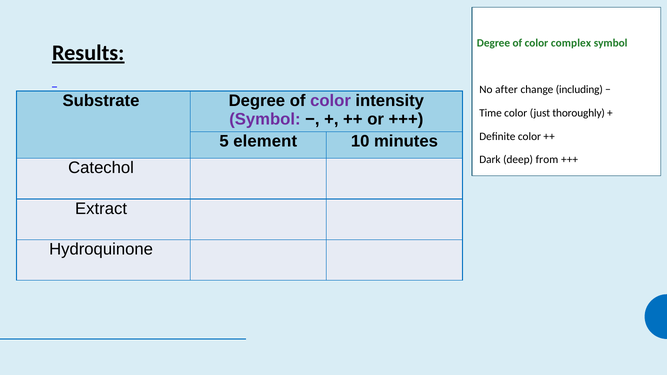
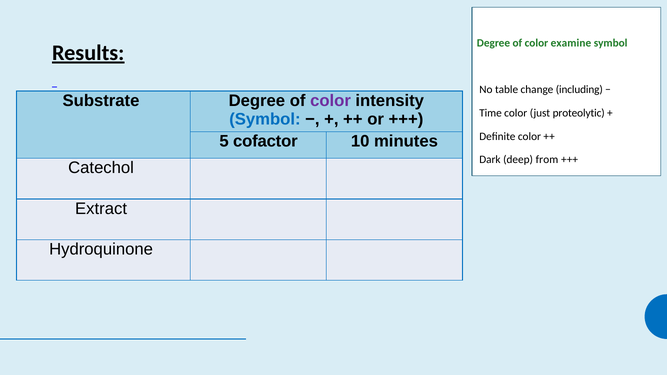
complex: complex -> examine
after: after -> table
thoroughly: thoroughly -> proteolytic
Symbol at (265, 119) colour: purple -> blue
element: element -> cofactor
